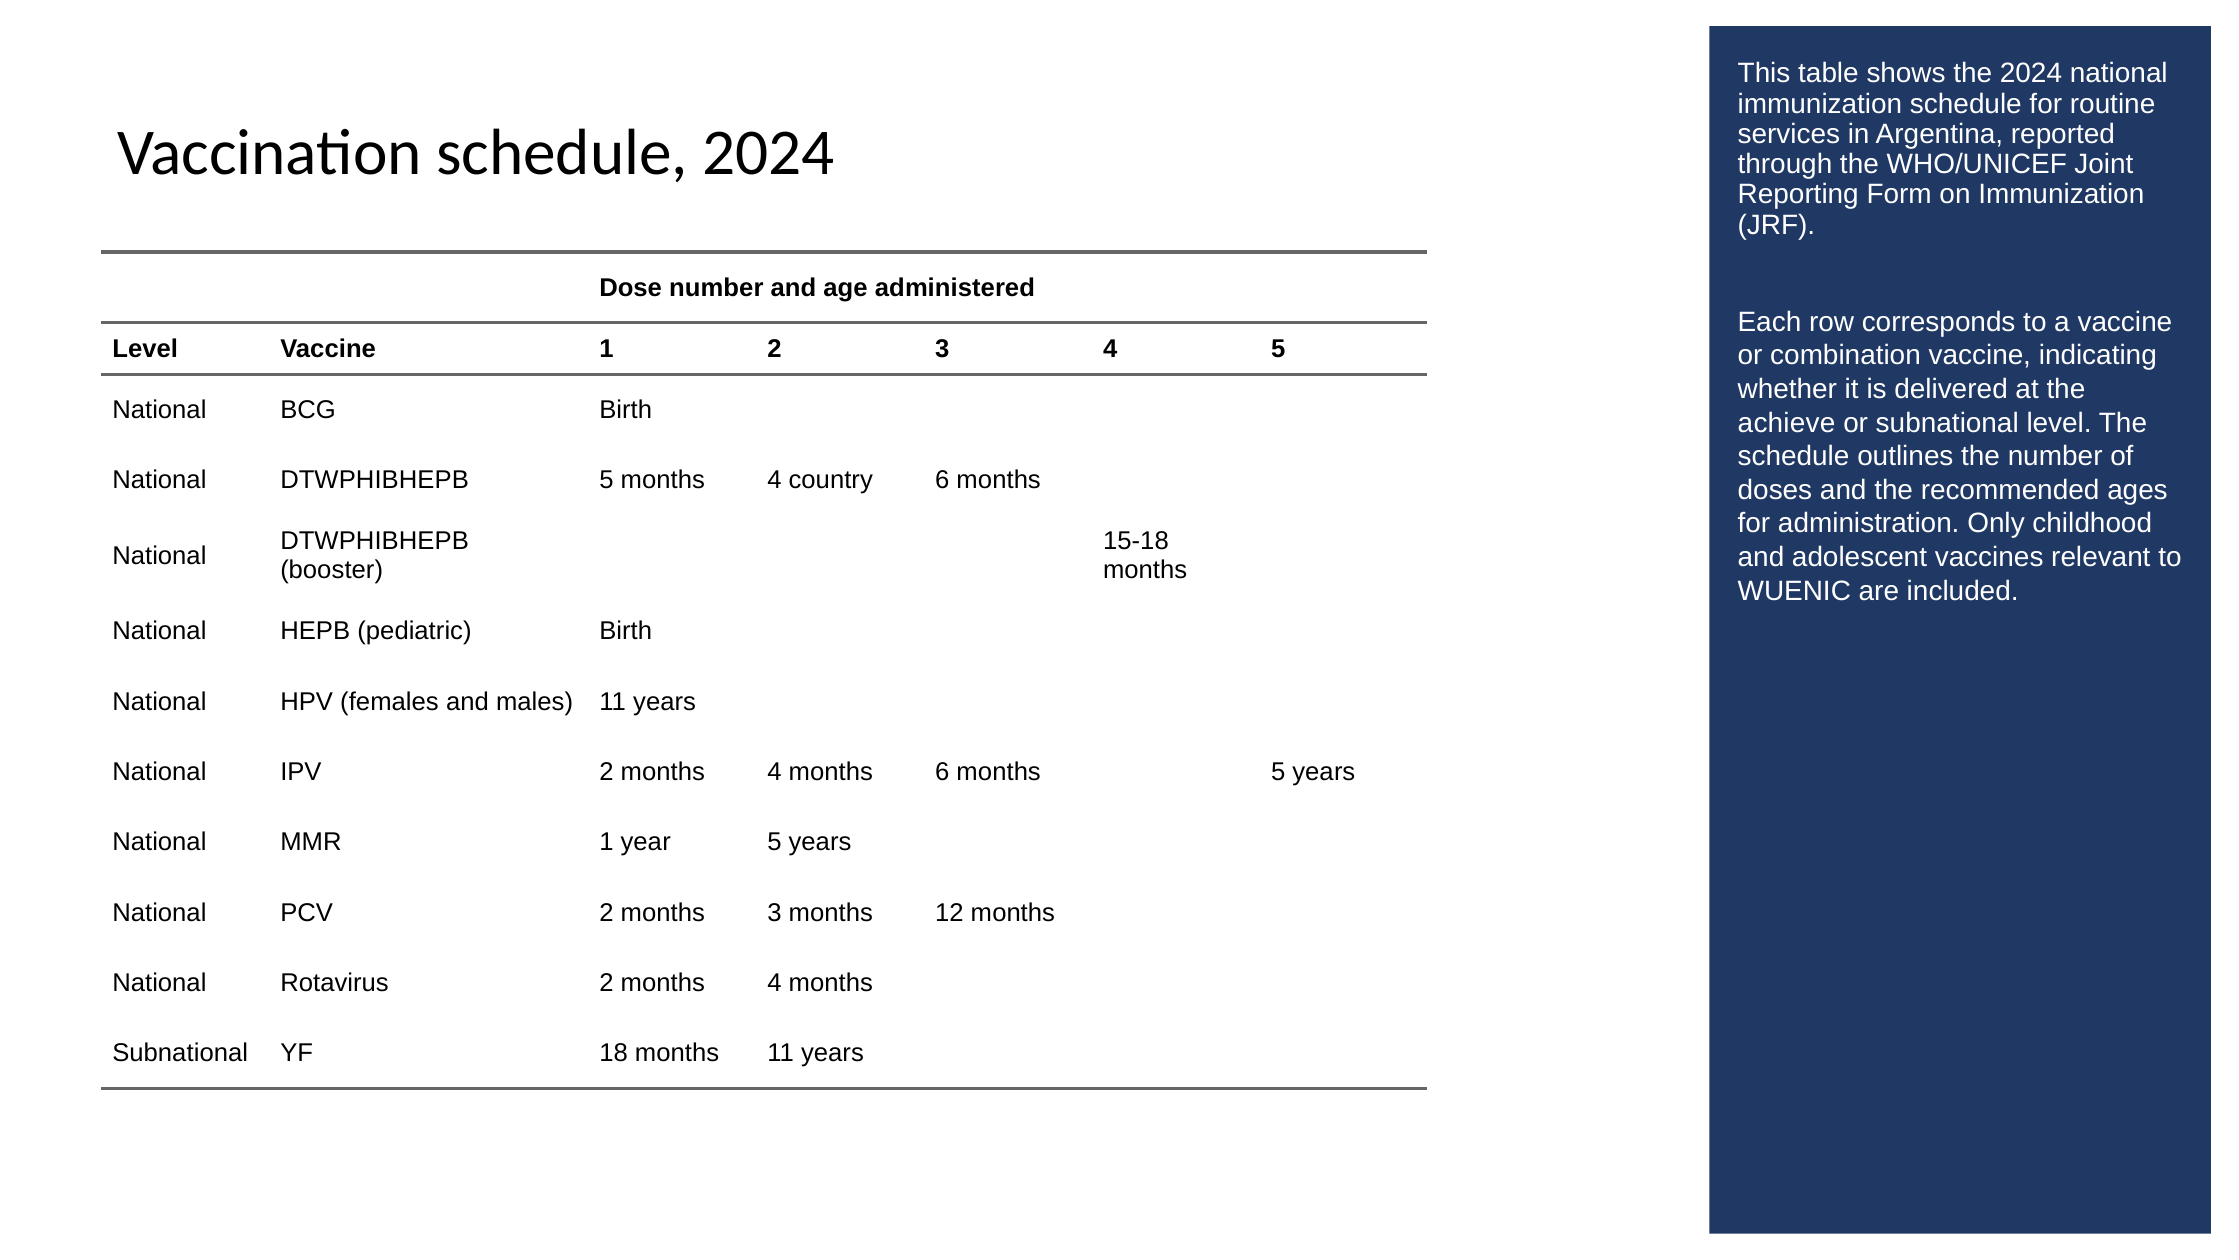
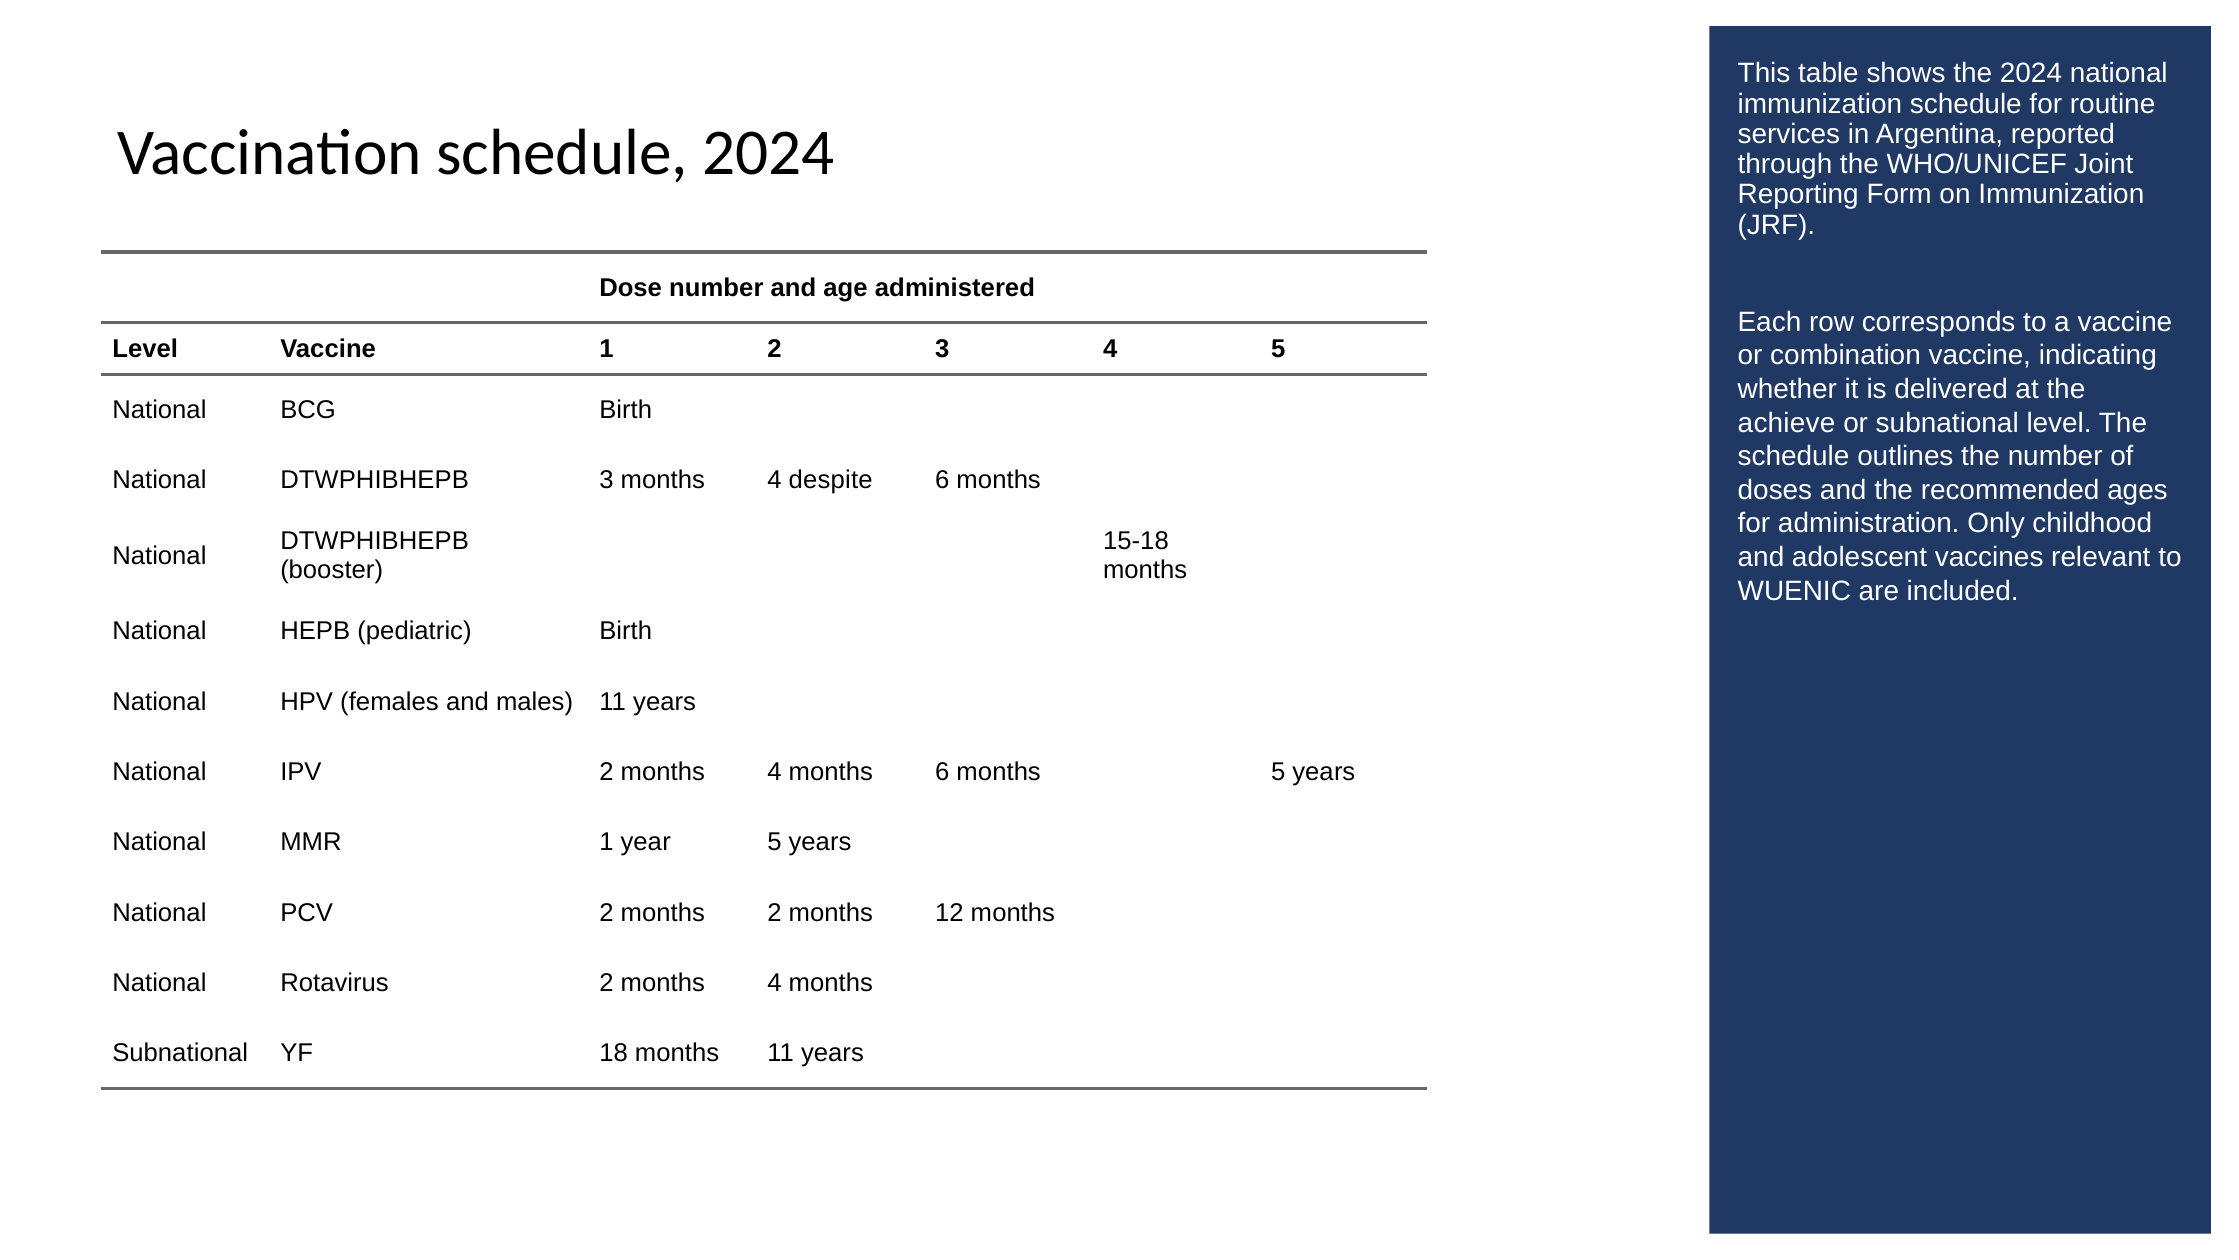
DTWPHIBHEPB 5: 5 -> 3
country: country -> despite
months 3: 3 -> 2
